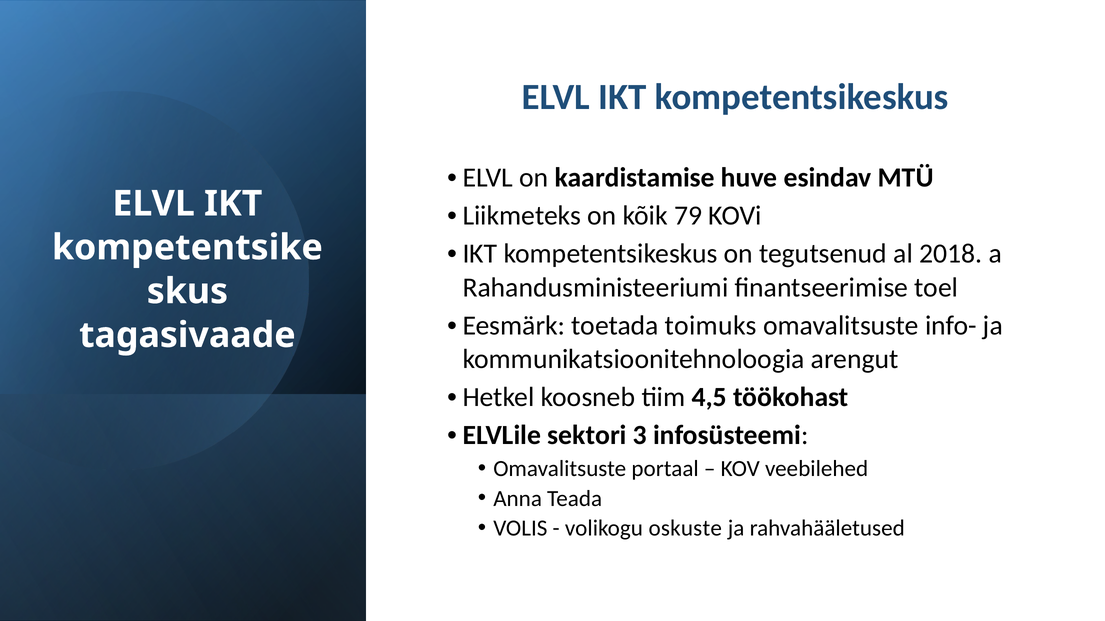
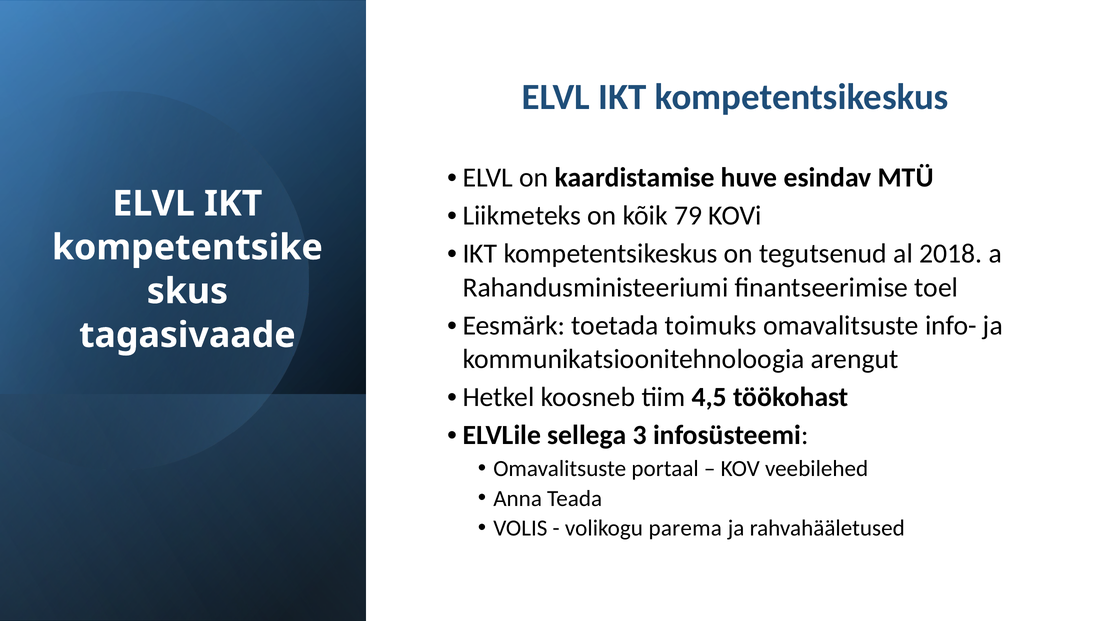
sektori: sektori -> sellega
oskuste: oskuste -> parema
